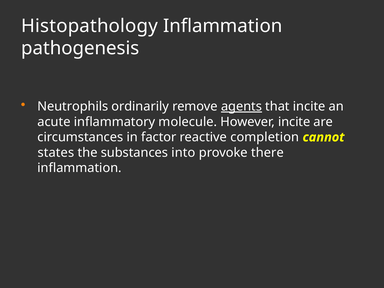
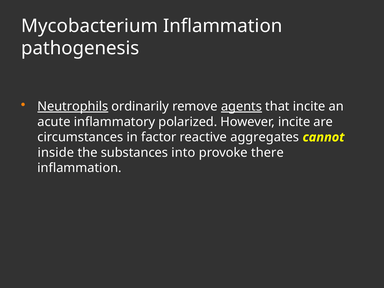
Histopathology: Histopathology -> Mycobacterium
Neutrophils underline: none -> present
molecule: molecule -> polarized
completion: completion -> aggregates
states: states -> inside
